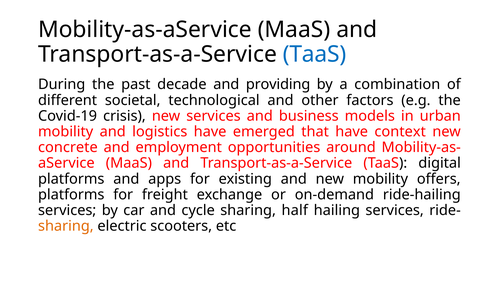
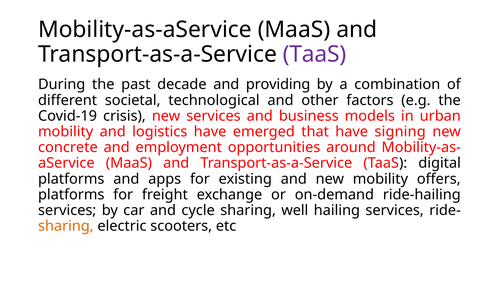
TaaS at (315, 54) colour: blue -> purple
context: context -> signing
half: half -> well
